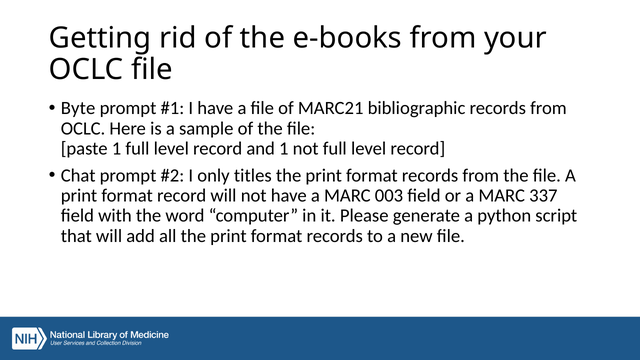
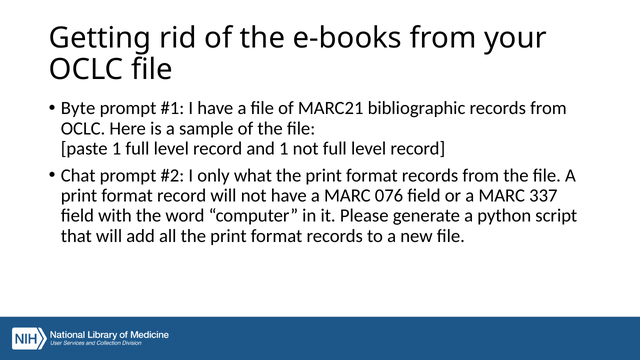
titles: titles -> what
003: 003 -> 076
